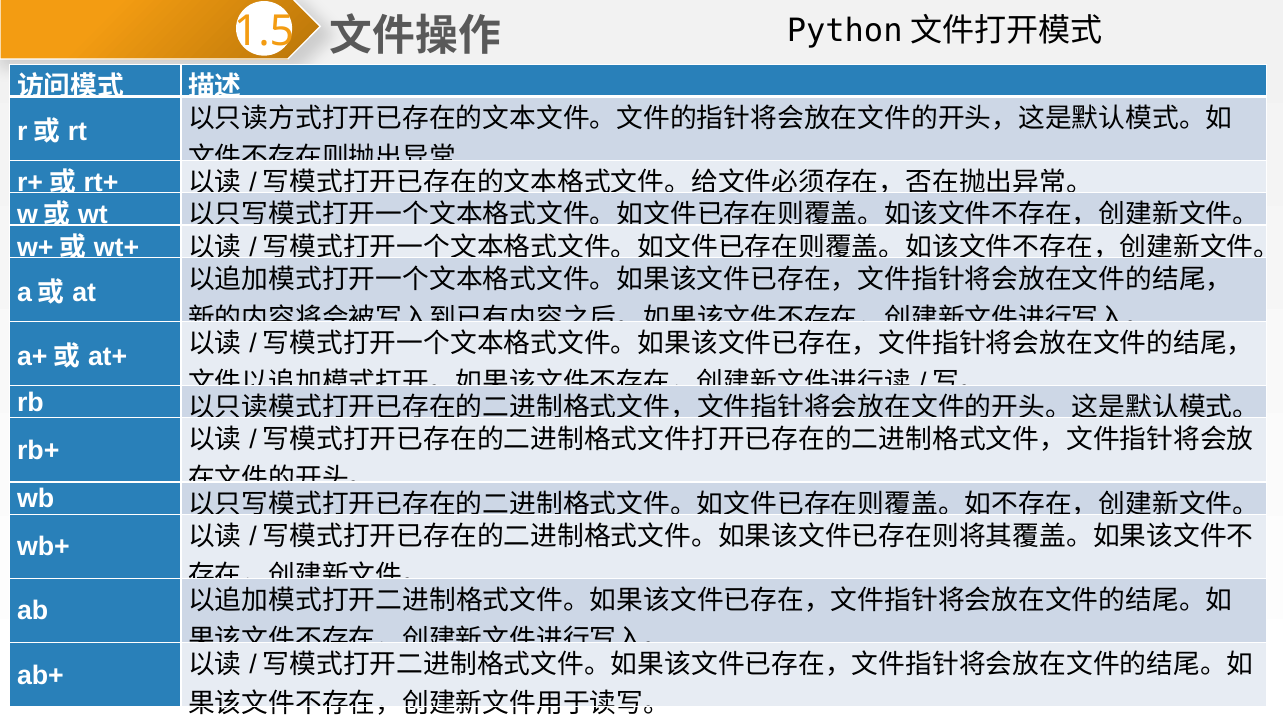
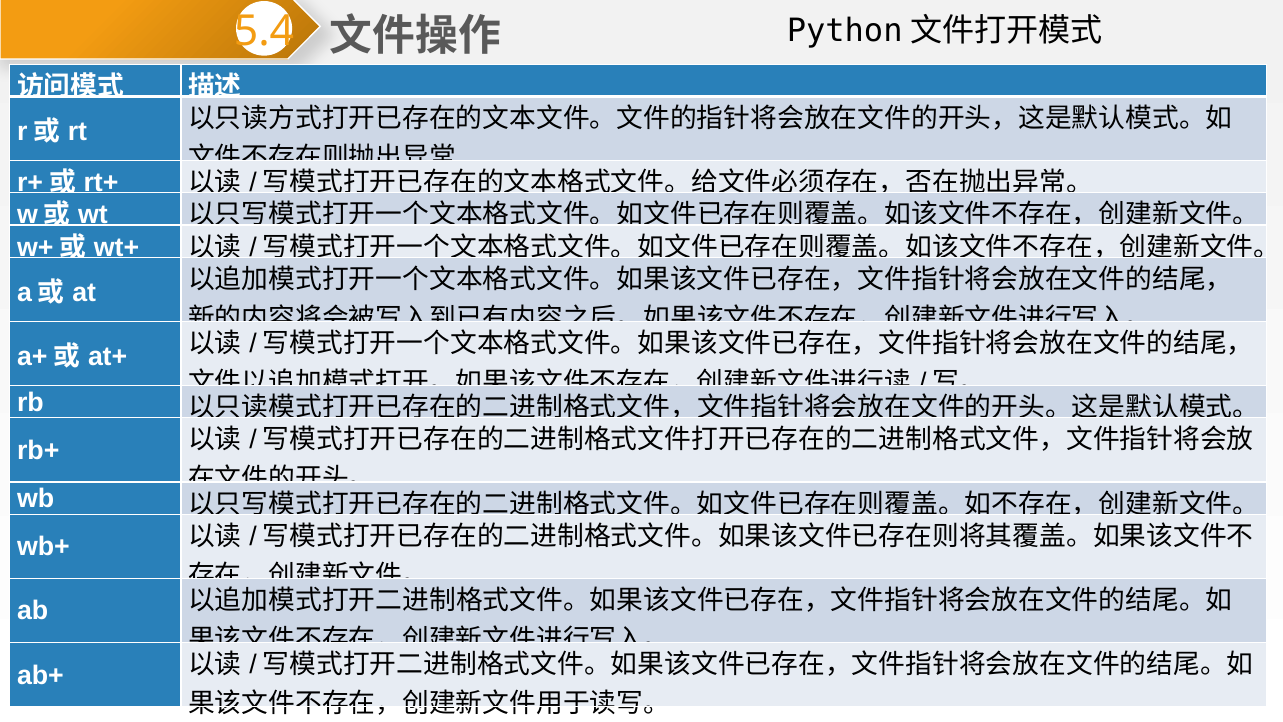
1.5: 1.5 -> 5.4
